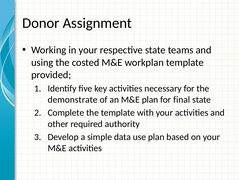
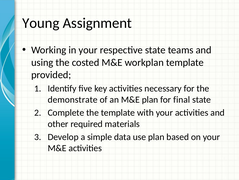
Donor: Donor -> Young
authority: authority -> materials
